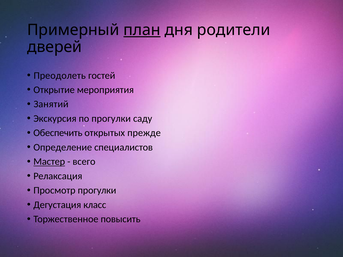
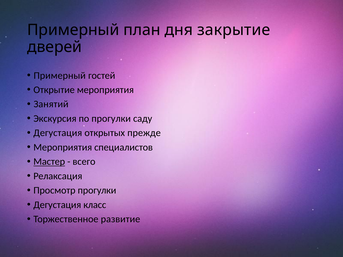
план underline: present -> none
родители: родители -> закрытие
Преодолеть at (60, 76): Преодолеть -> Примерный
Обеспечить at (58, 133): Обеспечить -> Дегустация
Определение at (63, 147): Определение -> Мероприятия
повысить: повысить -> развитие
